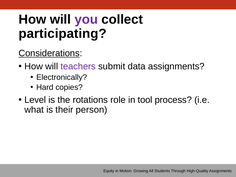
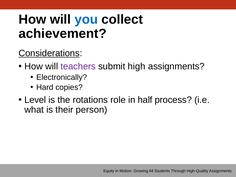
you colour: purple -> blue
participating: participating -> achievement
data: data -> high
tool: tool -> half
